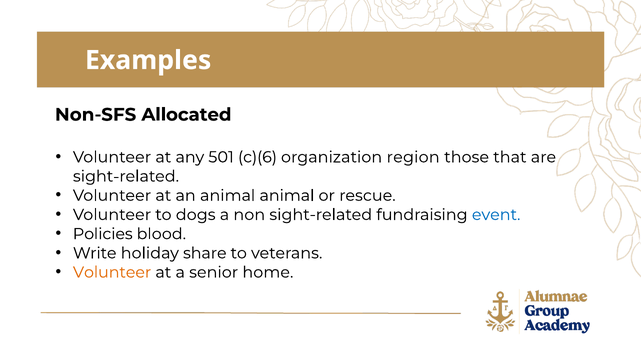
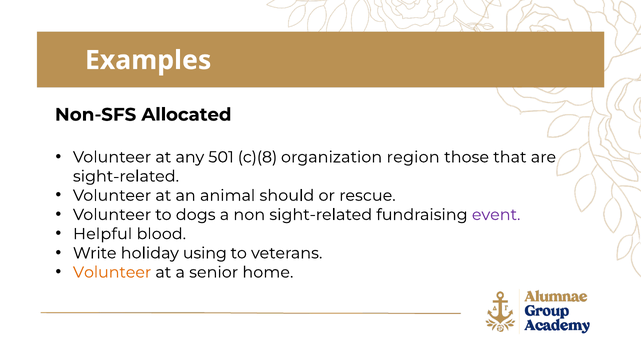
c)(6: c)(6 -> c)(8
animal animal: animal -> should
event colour: blue -> purple
Policies: Policies -> Helpful
share: share -> using
